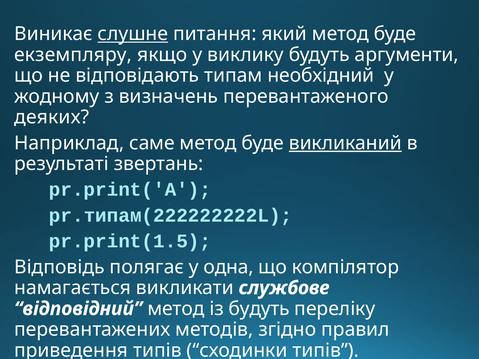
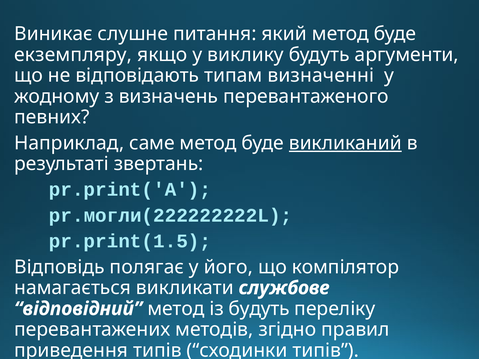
слушне underline: present -> none
необхідний: необхідний -> визначенні
деяких: деяких -> певних
pr.типам(222222222L: pr.типам(222222222L -> pr.могли(222222222L
одна: одна -> його
